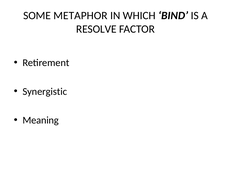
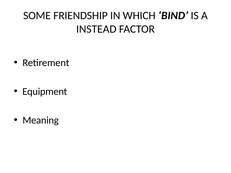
METAPHOR: METAPHOR -> FRIENDSHIP
RESOLVE: RESOLVE -> INSTEAD
Synergistic: Synergistic -> Equipment
